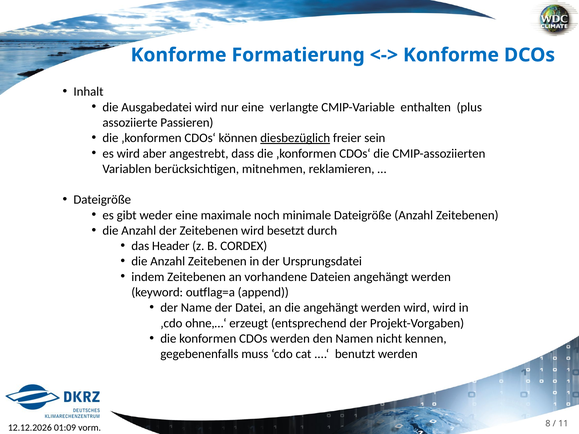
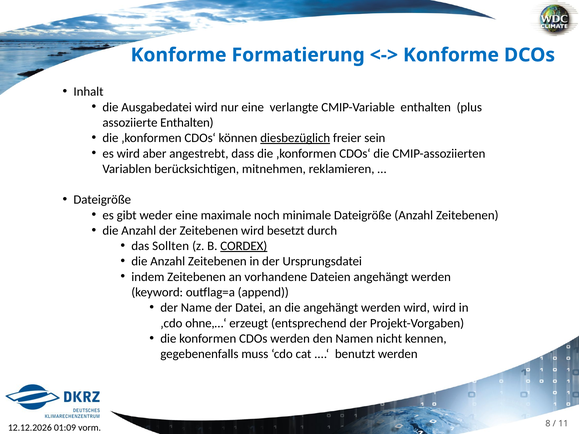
assoziierte Passieren: Passieren -> Enthalten
Header: Header -> Sollten
CORDEX underline: none -> present
